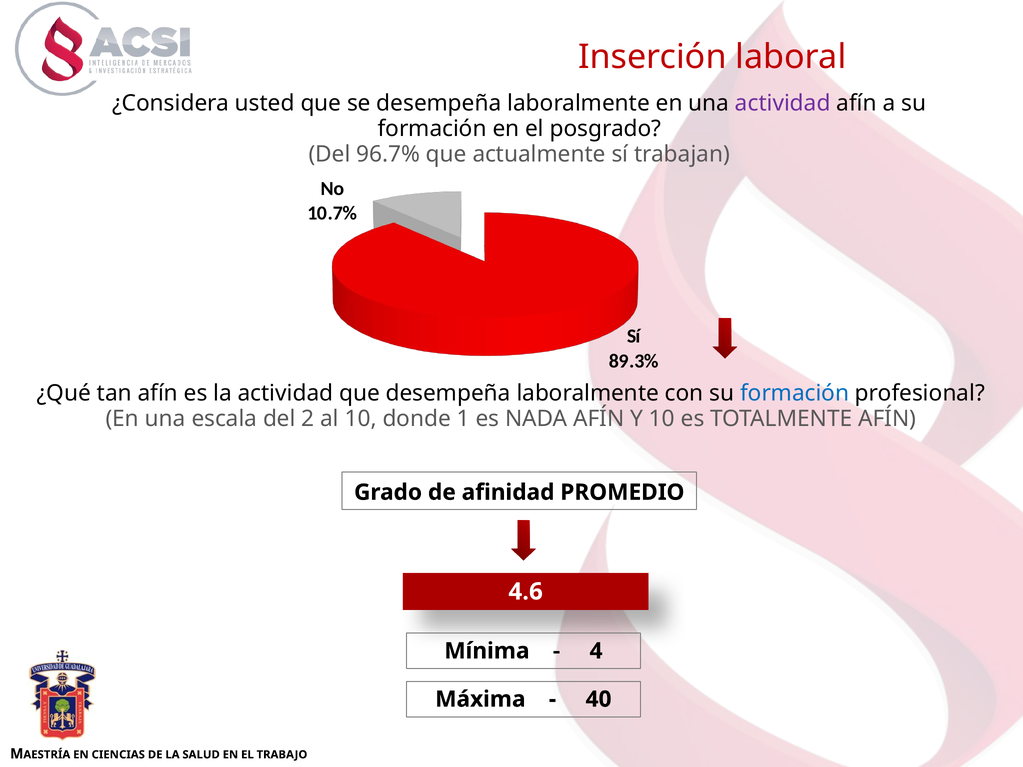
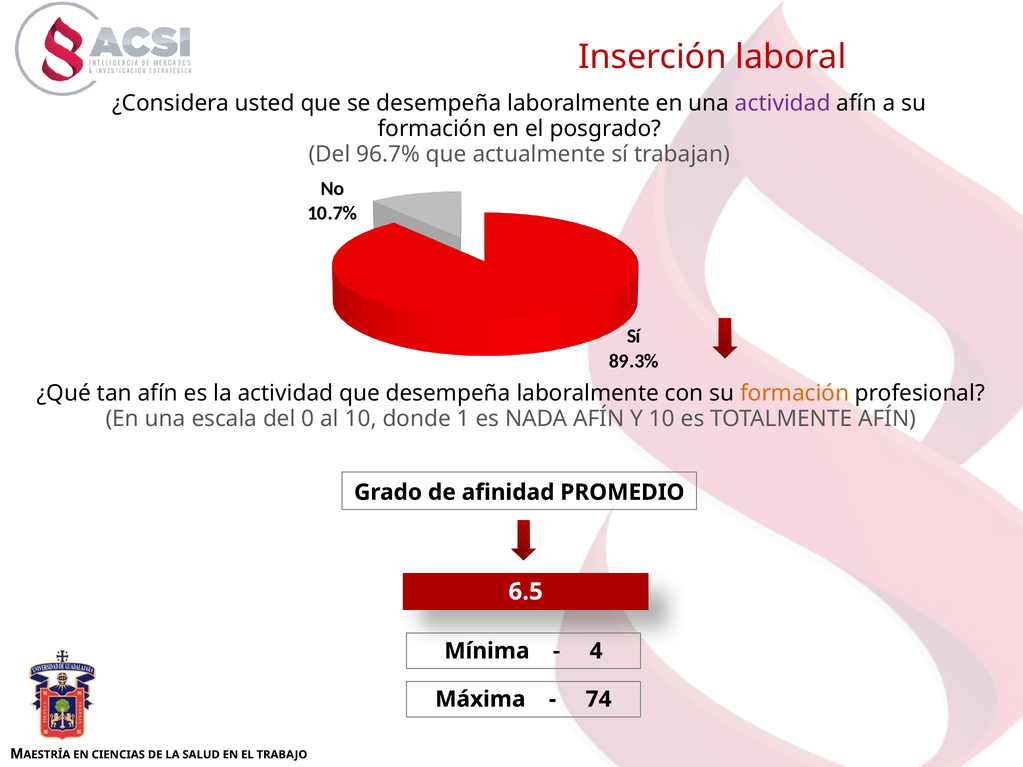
formación at (795, 393) colour: blue -> orange
2: 2 -> 0
4.6: 4.6 -> 6.5
40: 40 -> 74
